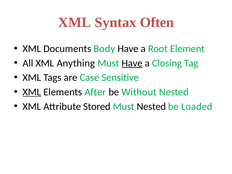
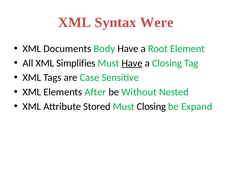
Often: Often -> Were
Anything: Anything -> Simplifies
XML at (32, 92) underline: present -> none
Must Nested: Nested -> Closing
Loaded: Loaded -> Expand
